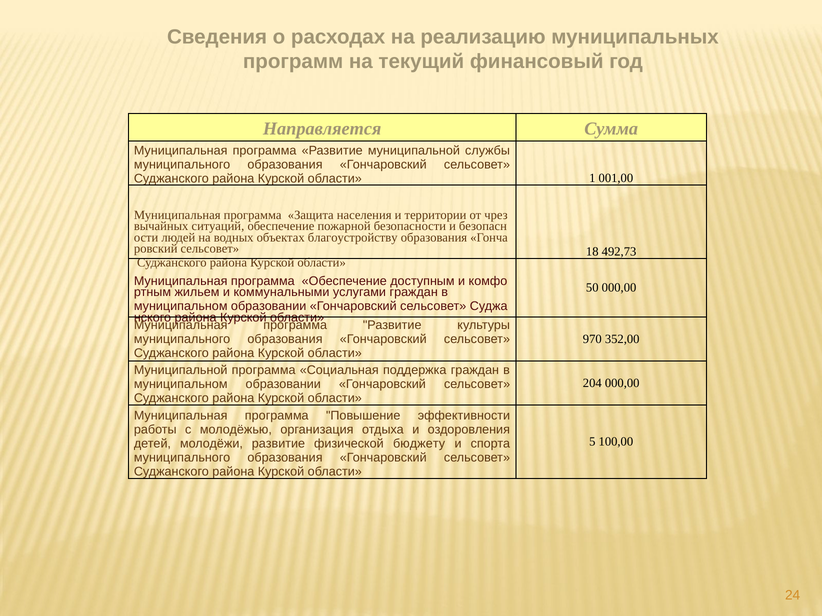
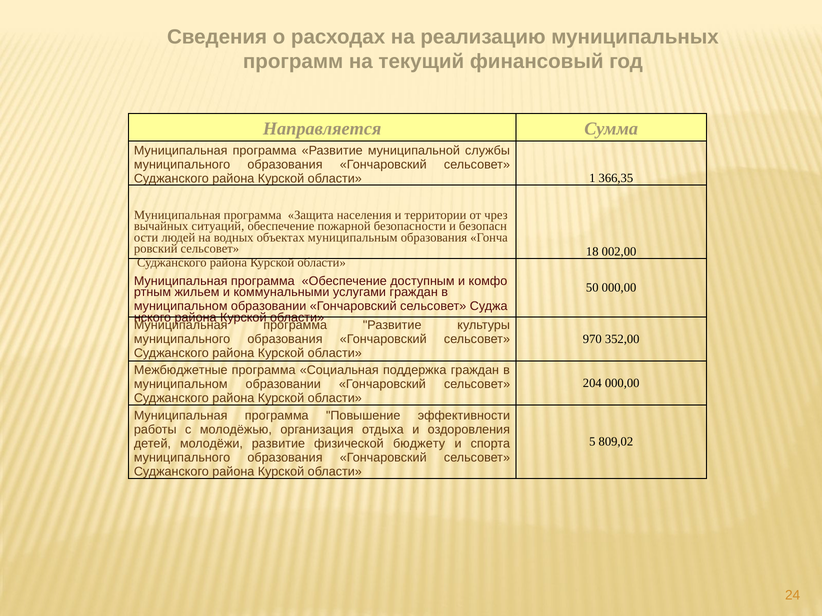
001,00: 001,00 -> 366,35
благоустройству: благоустройству -> муниципальным
492,73: 492,73 -> 002,00
Муниципальной at (181, 371): Муниципальной -> Межбюджетные
100,00: 100,00 -> 809,02
